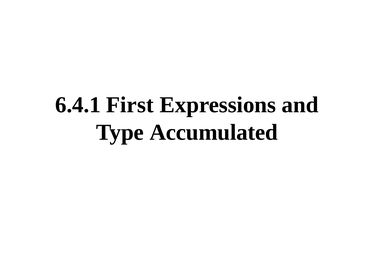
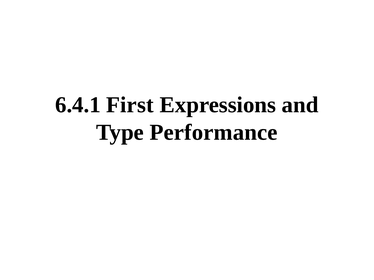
Accumulated: Accumulated -> Performance
